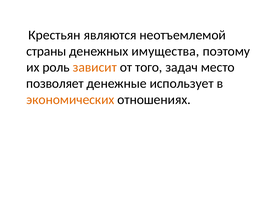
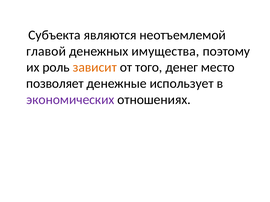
Крестьян: Крестьян -> Субъекта
страны: страны -> главой
задач: задач -> денег
экономических colour: orange -> purple
